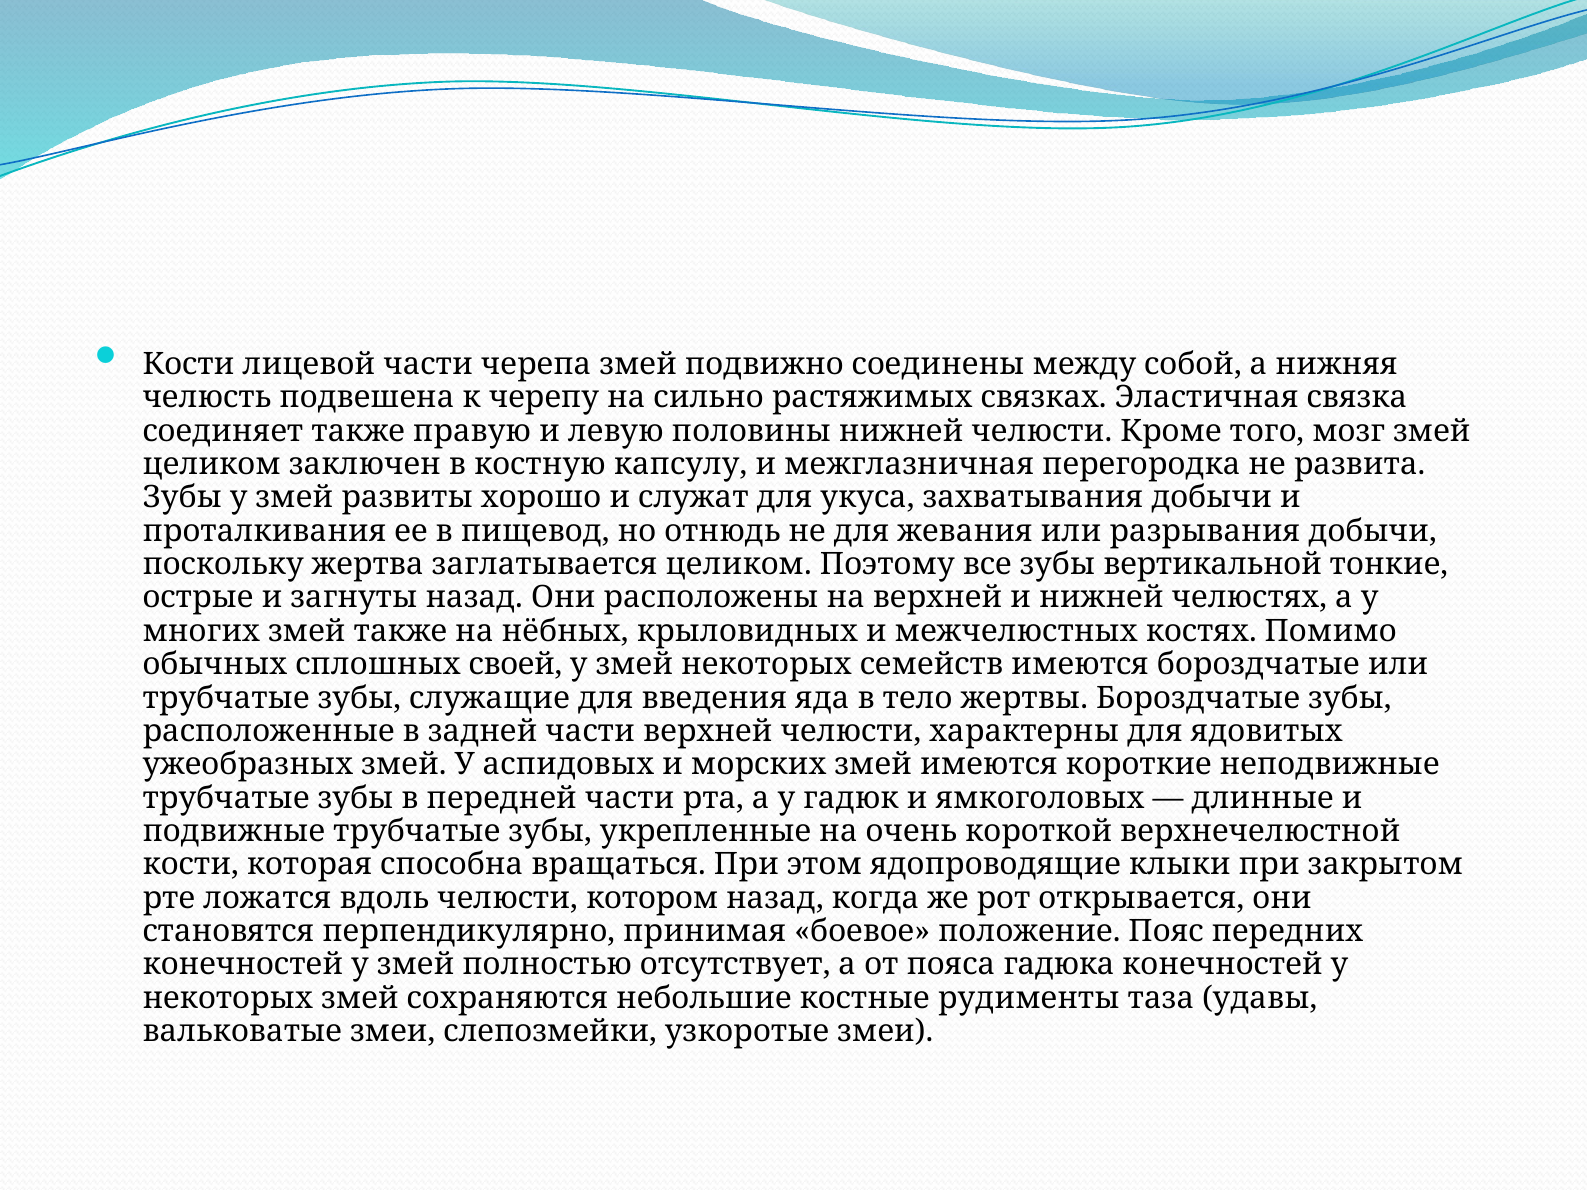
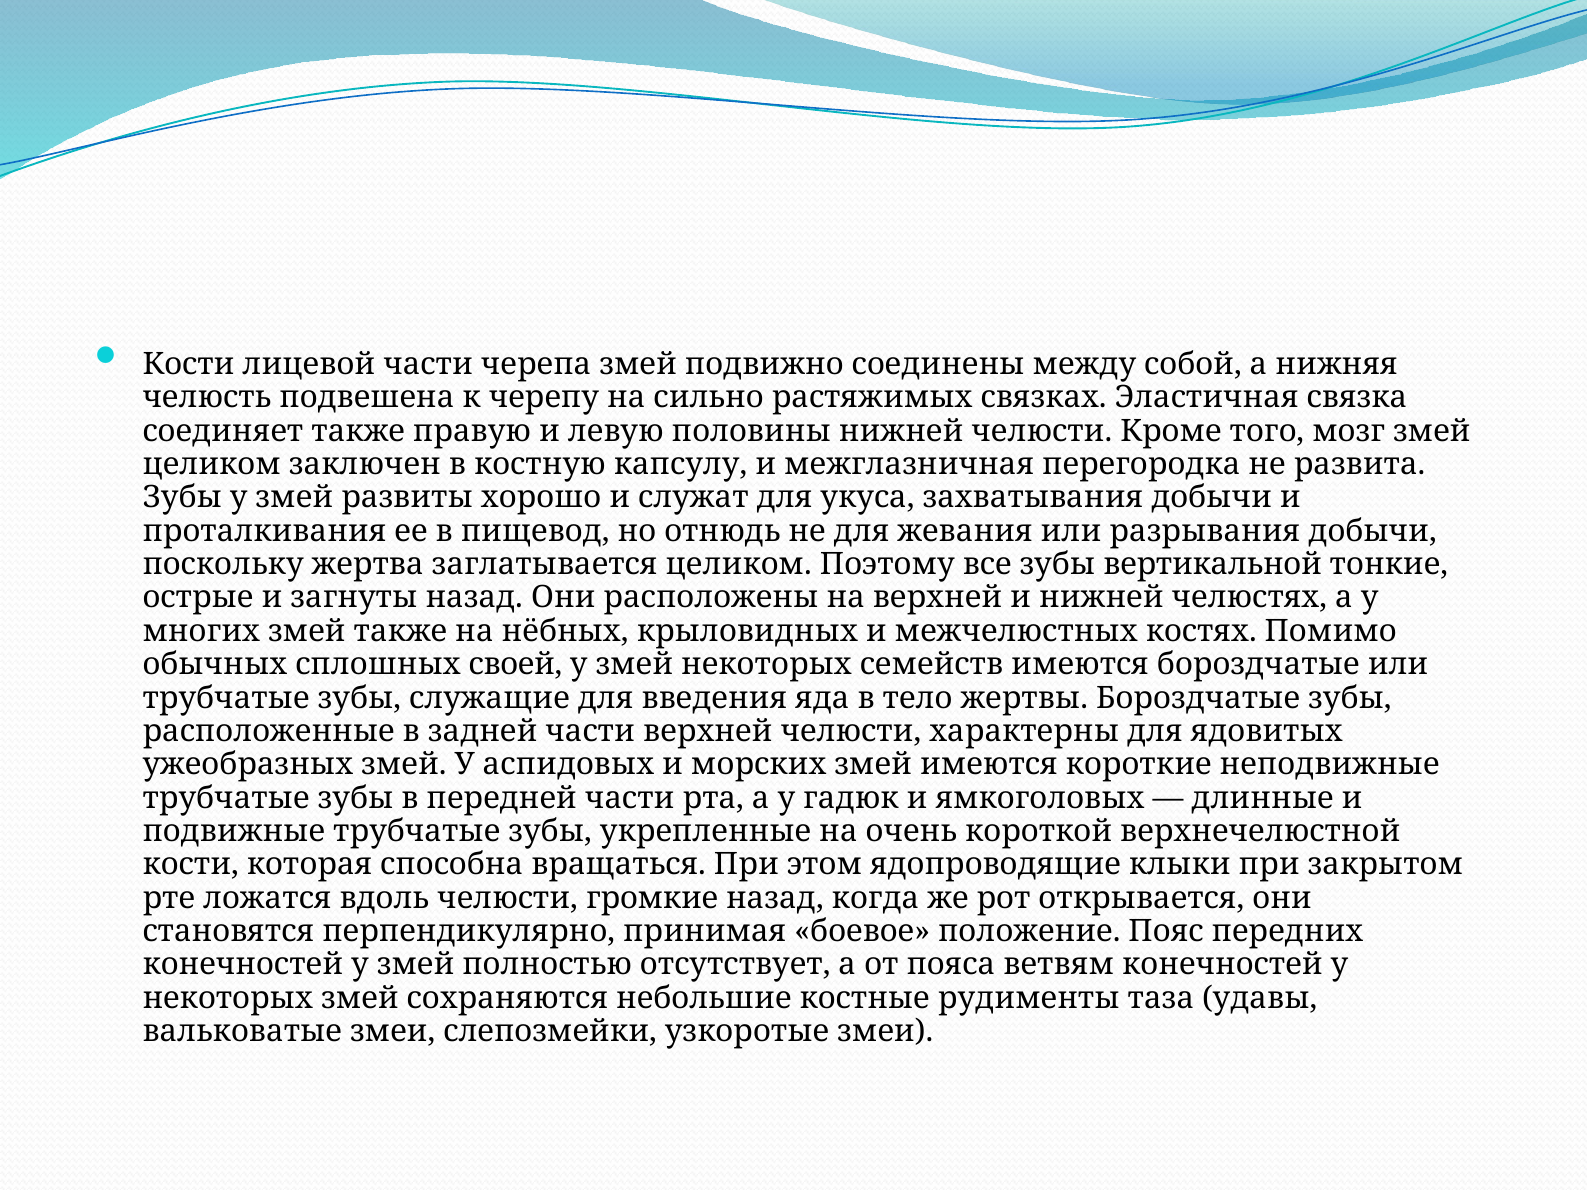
котором: котором -> громкие
гадюка: гадюка -> ветвям
